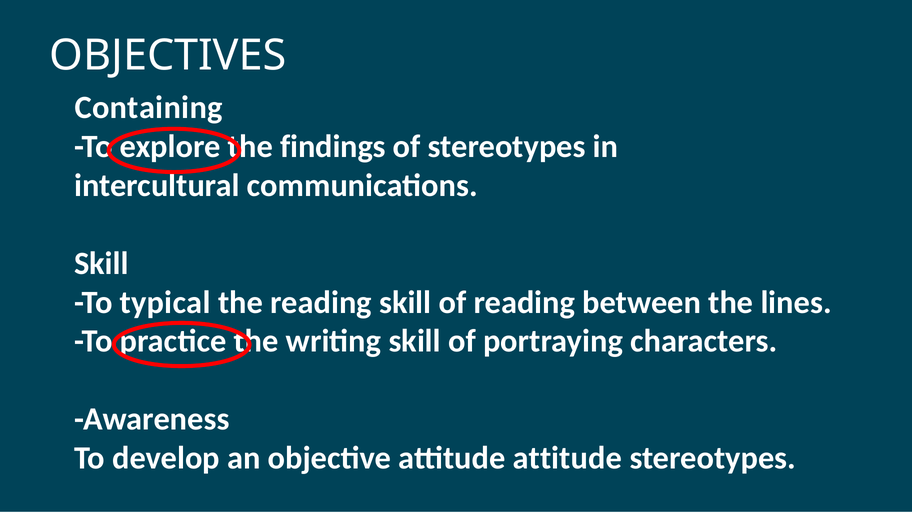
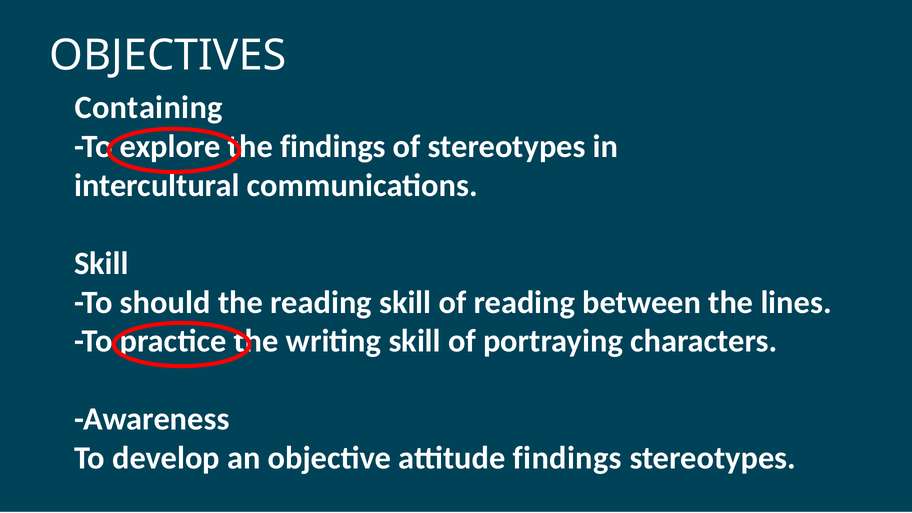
typical: typical -> should
attitude attitude: attitude -> findings
